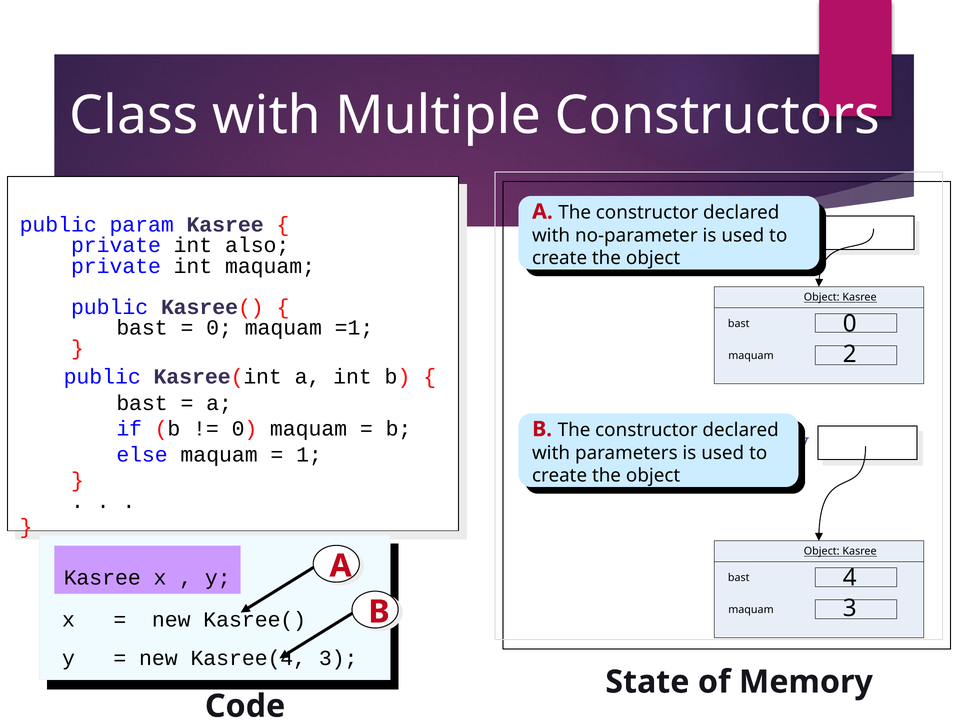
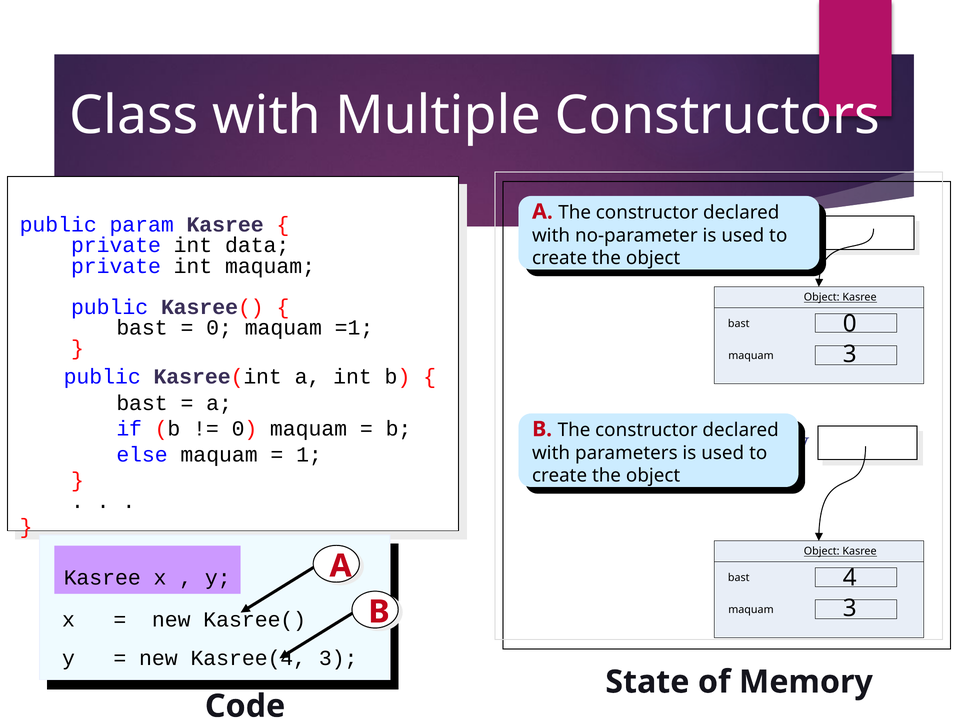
also: also -> data
2 at (850, 354): 2 -> 3
